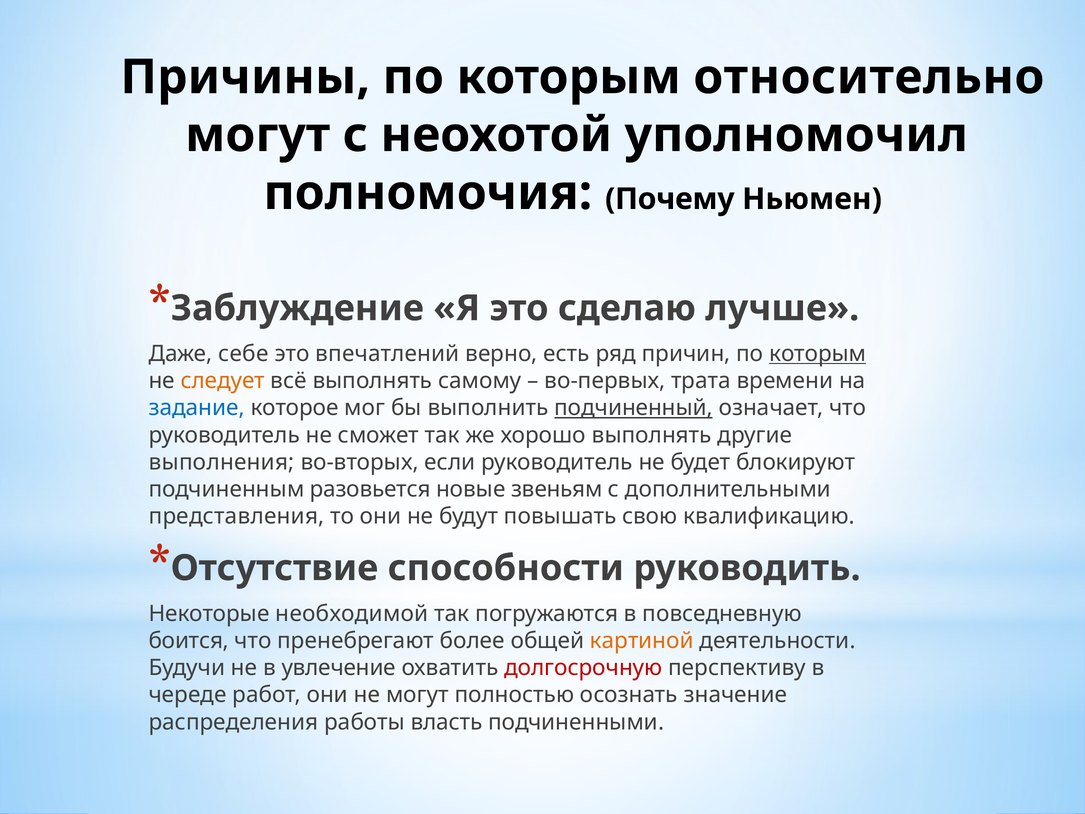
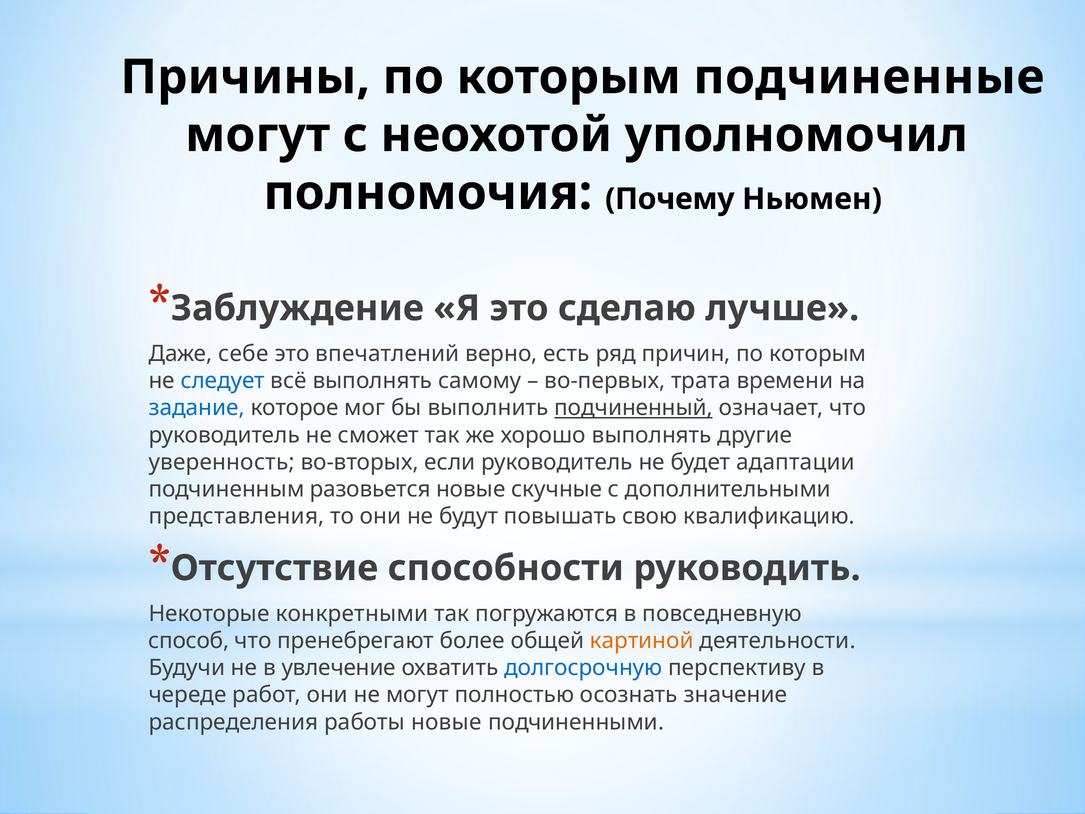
относительно: относительно -> подчиненные
которым at (818, 354) underline: present -> none
следует colour: orange -> blue
выполнения: выполнения -> уверенность
блокируют: блокируют -> адаптации
звеньям: звеньям -> скучные
необходимой: необходимой -> конкретными
боится: боится -> способ
долгосрочную colour: red -> blue
работы власть: власть -> новые
